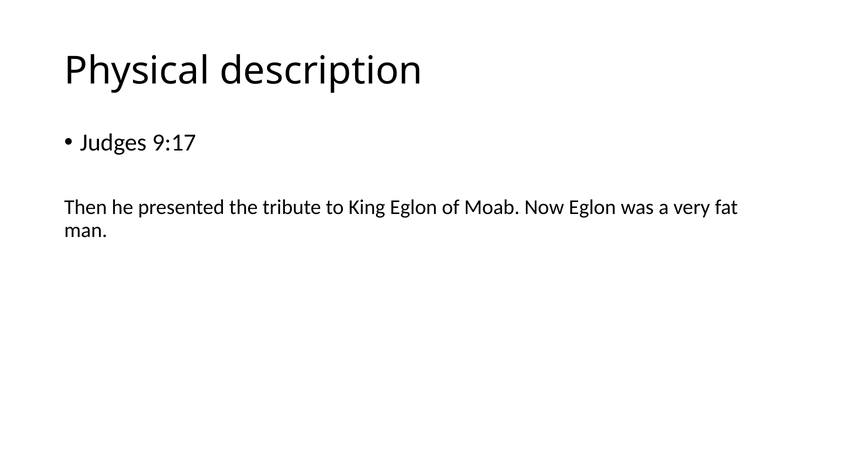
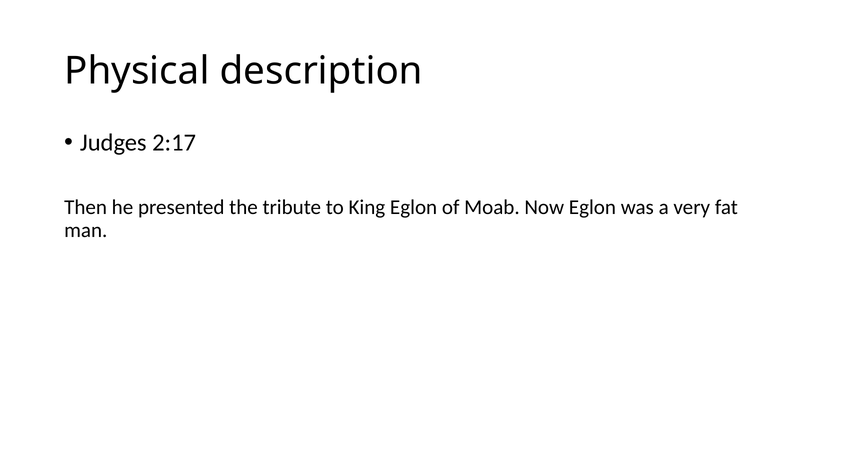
9:17: 9:17 -> 2:17
